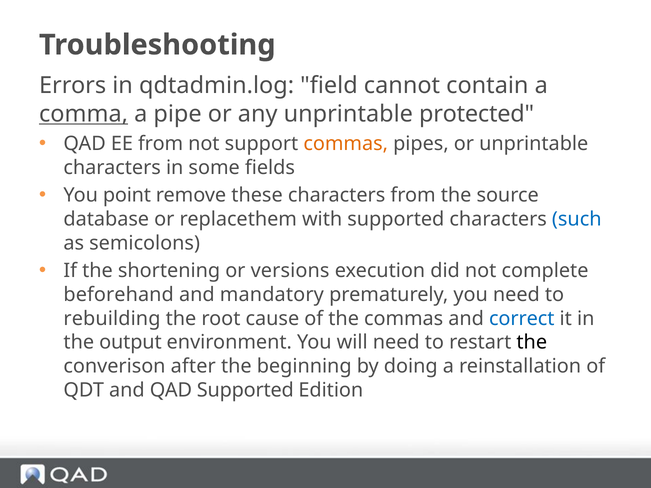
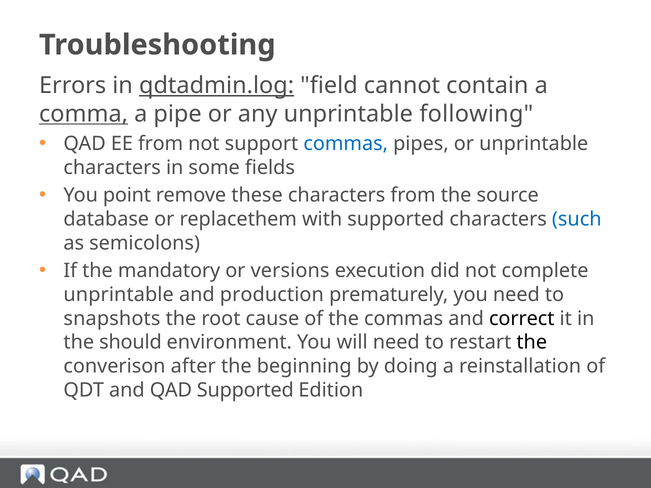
qdtadmin.log underline: none -> present
protected: protected -> following
commas at (346, 144) colour: orange -> blue
shortening: shortening -> mandatory
beforehand at (119, 295): beforehand -> unprintable
mandatory: mandatory -> production
rebuilding: rebuilding -> snapshots
correct colour: blue -> black
output: output -> should
